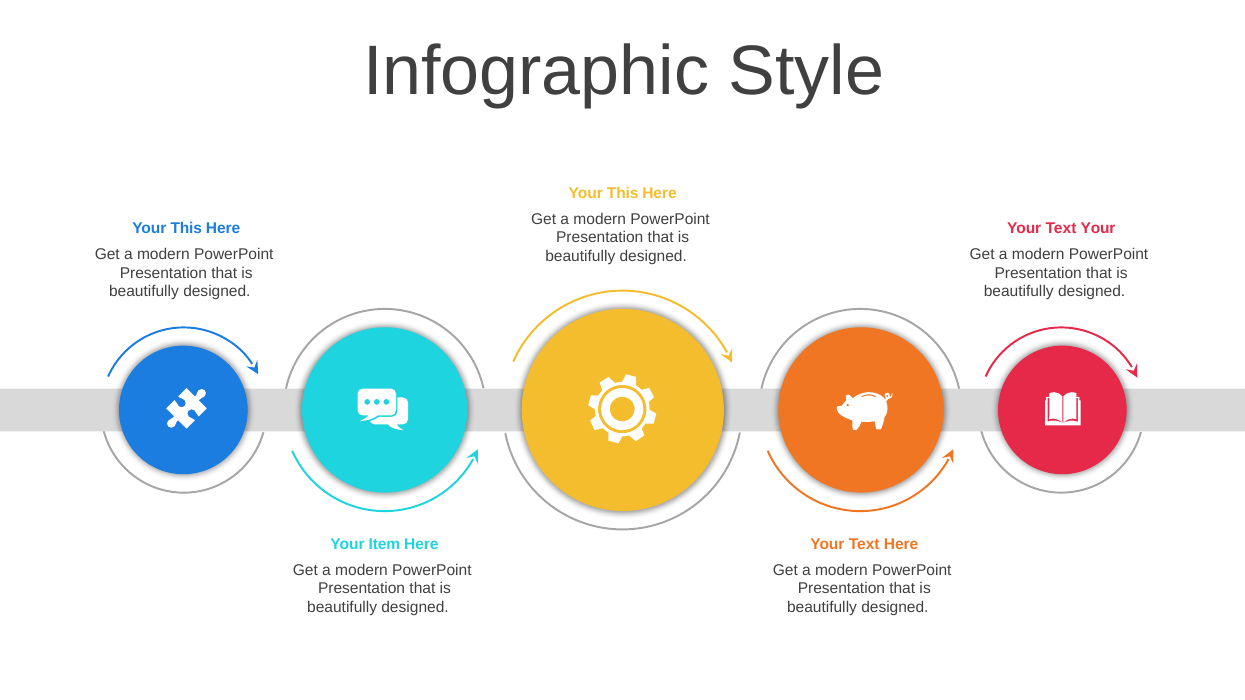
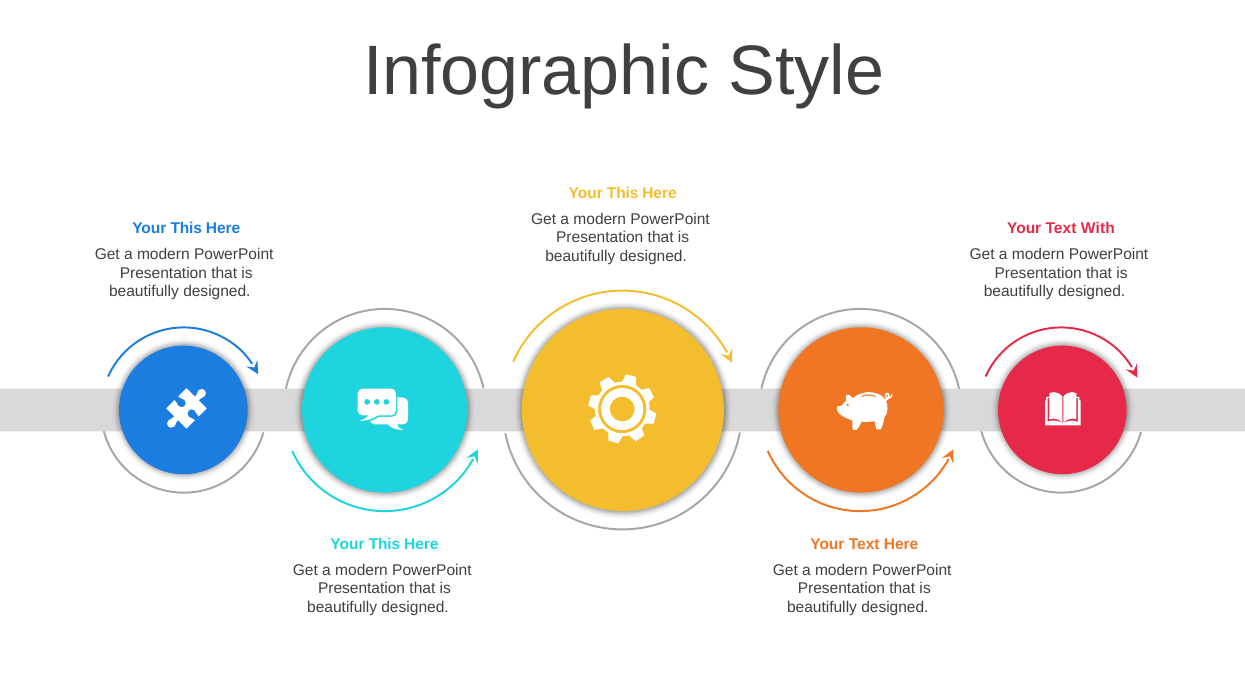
Text Your: Your -> With
Item at (384, 544): Item -> This
